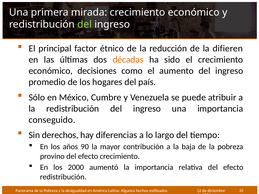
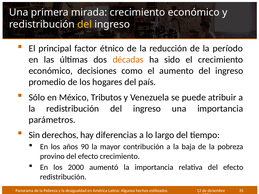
del at (85, 24) colour: light green -> yellow
difieren: difieren -> período
Cumbre: Cumbre -> Tributos
conseguido: conseguido -> parámetros
